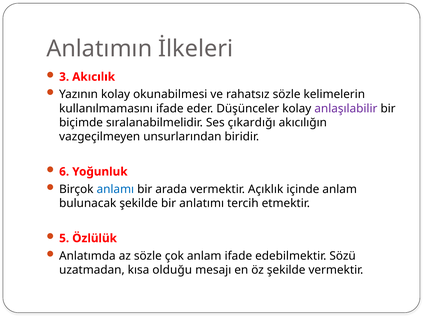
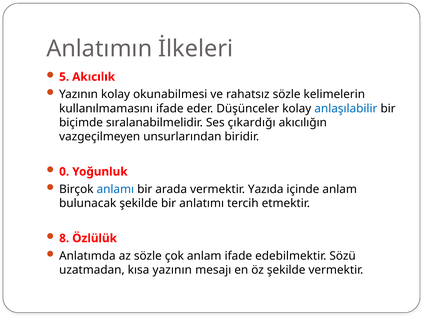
3: 3 -> 5
anlaşılabilir colour: purple -> blue
6: 6 -> 0
Açıklık: Açıklık -> Yazıda
5: 5 -> 8
kısa olduğu: olduğu -> yazının
